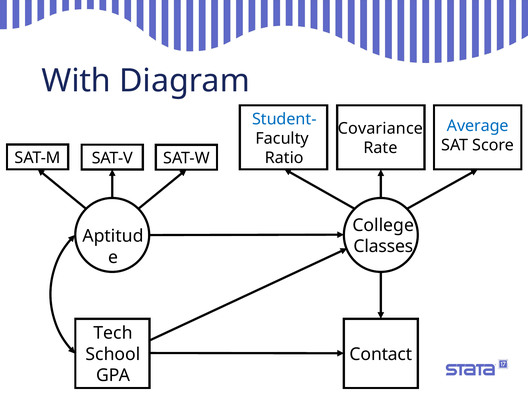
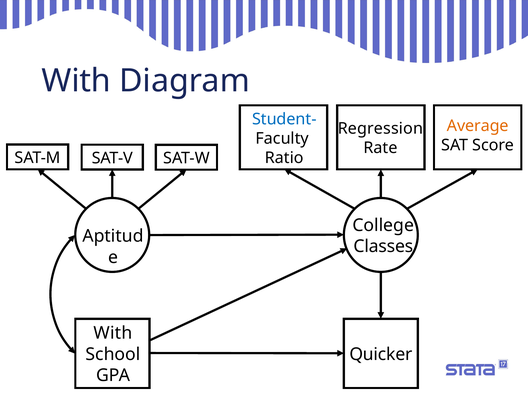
Average colour: blue -> orange
Covariance: Covariance -> Regression
Tech at (113, 333): Tech -> With
Contact: Contact -> Quicker
